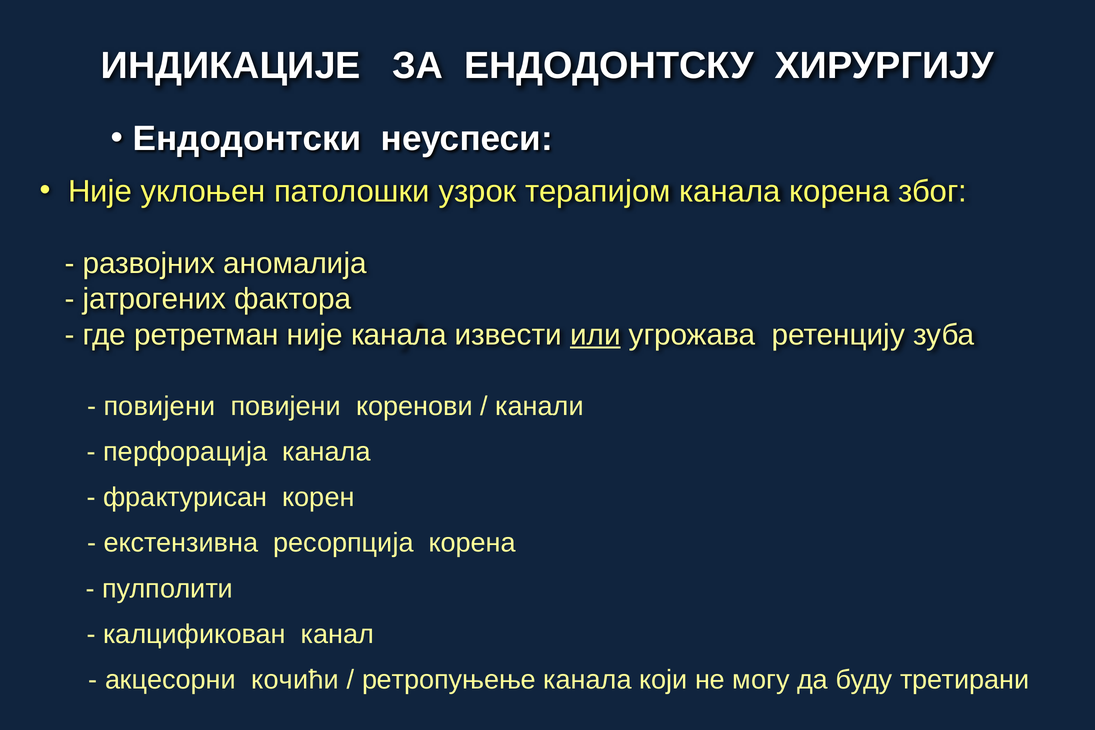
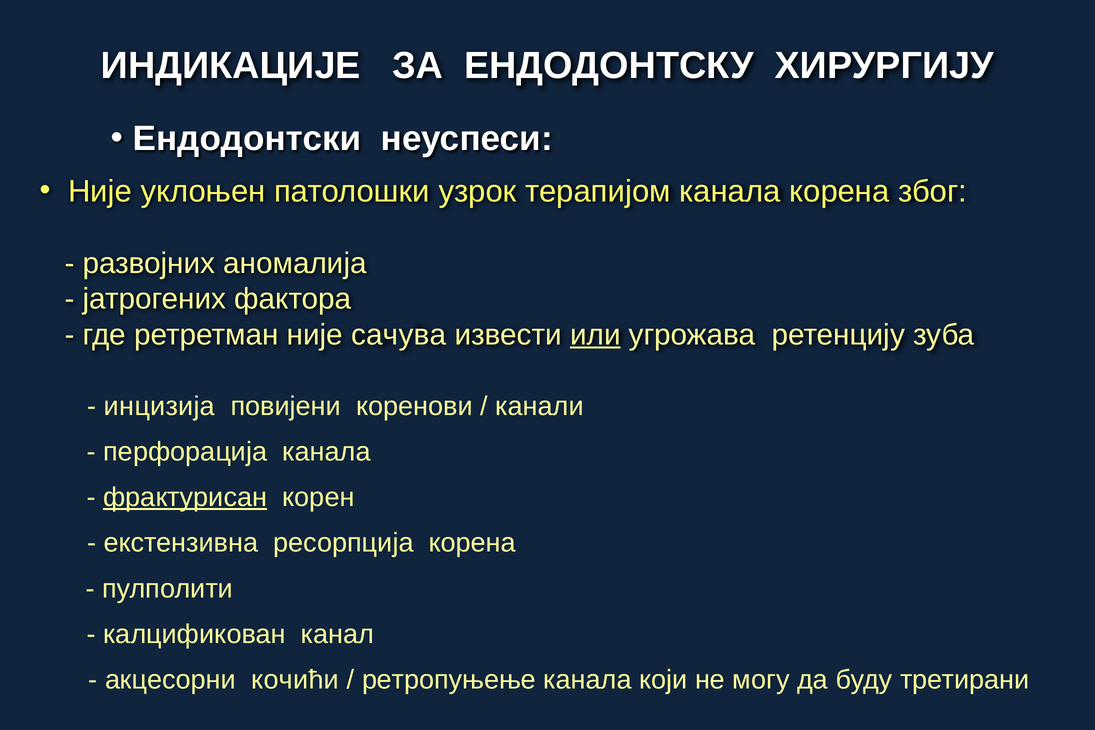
није канала: канала -> сачува
повијени at (160, 406): повијени -> инцизија
фрактурисан underline: none -> present
